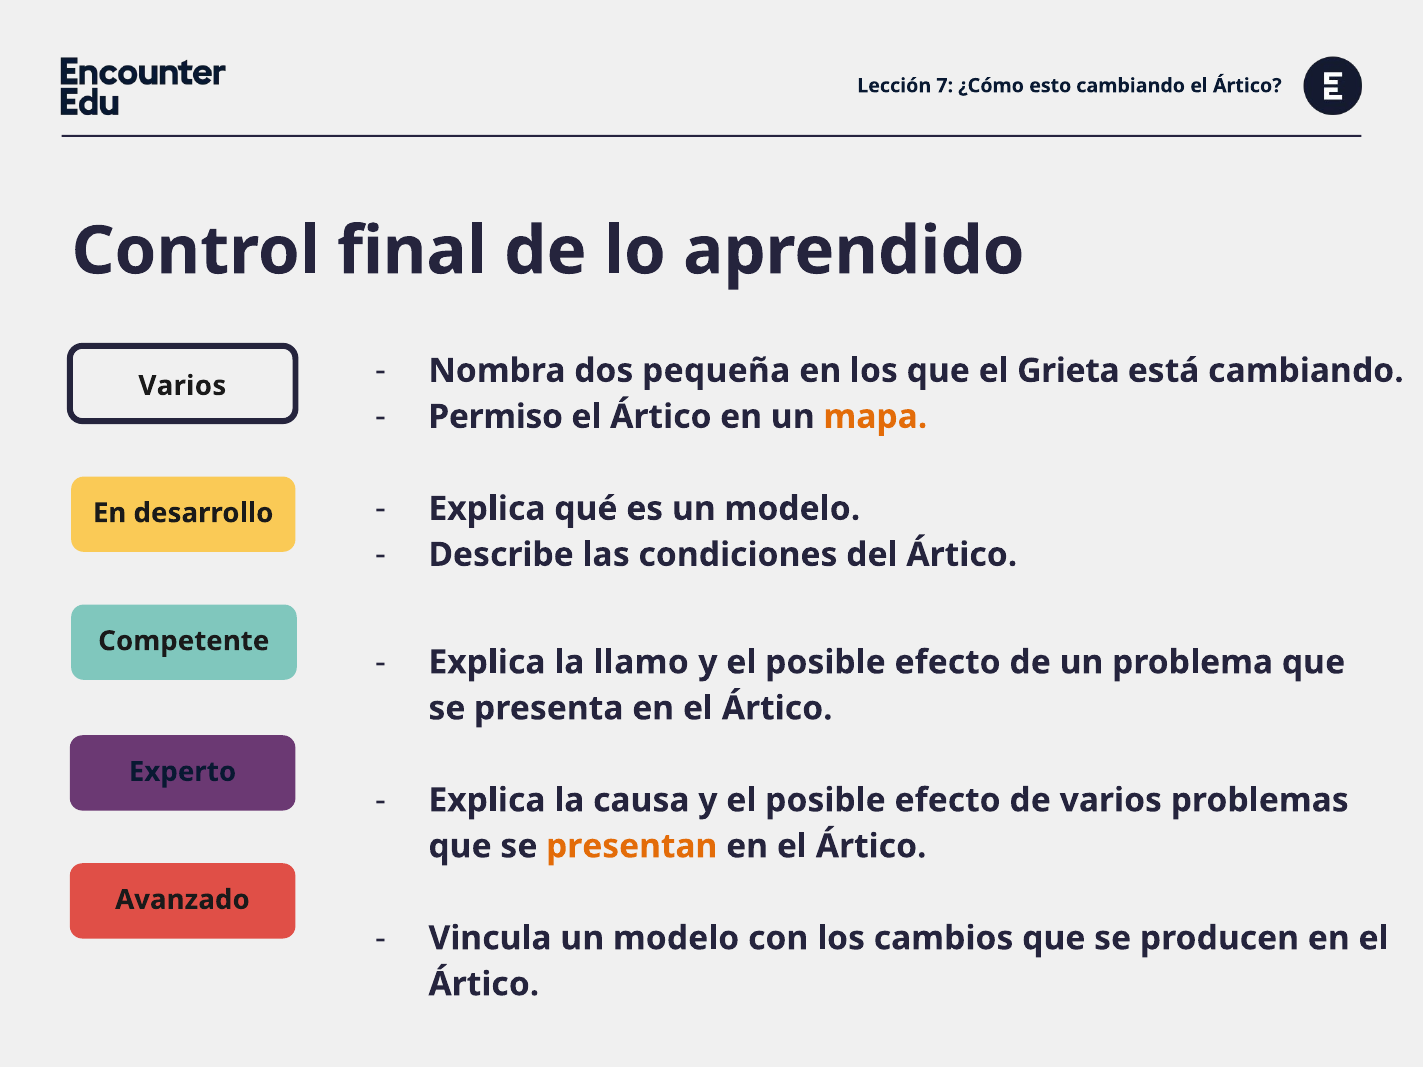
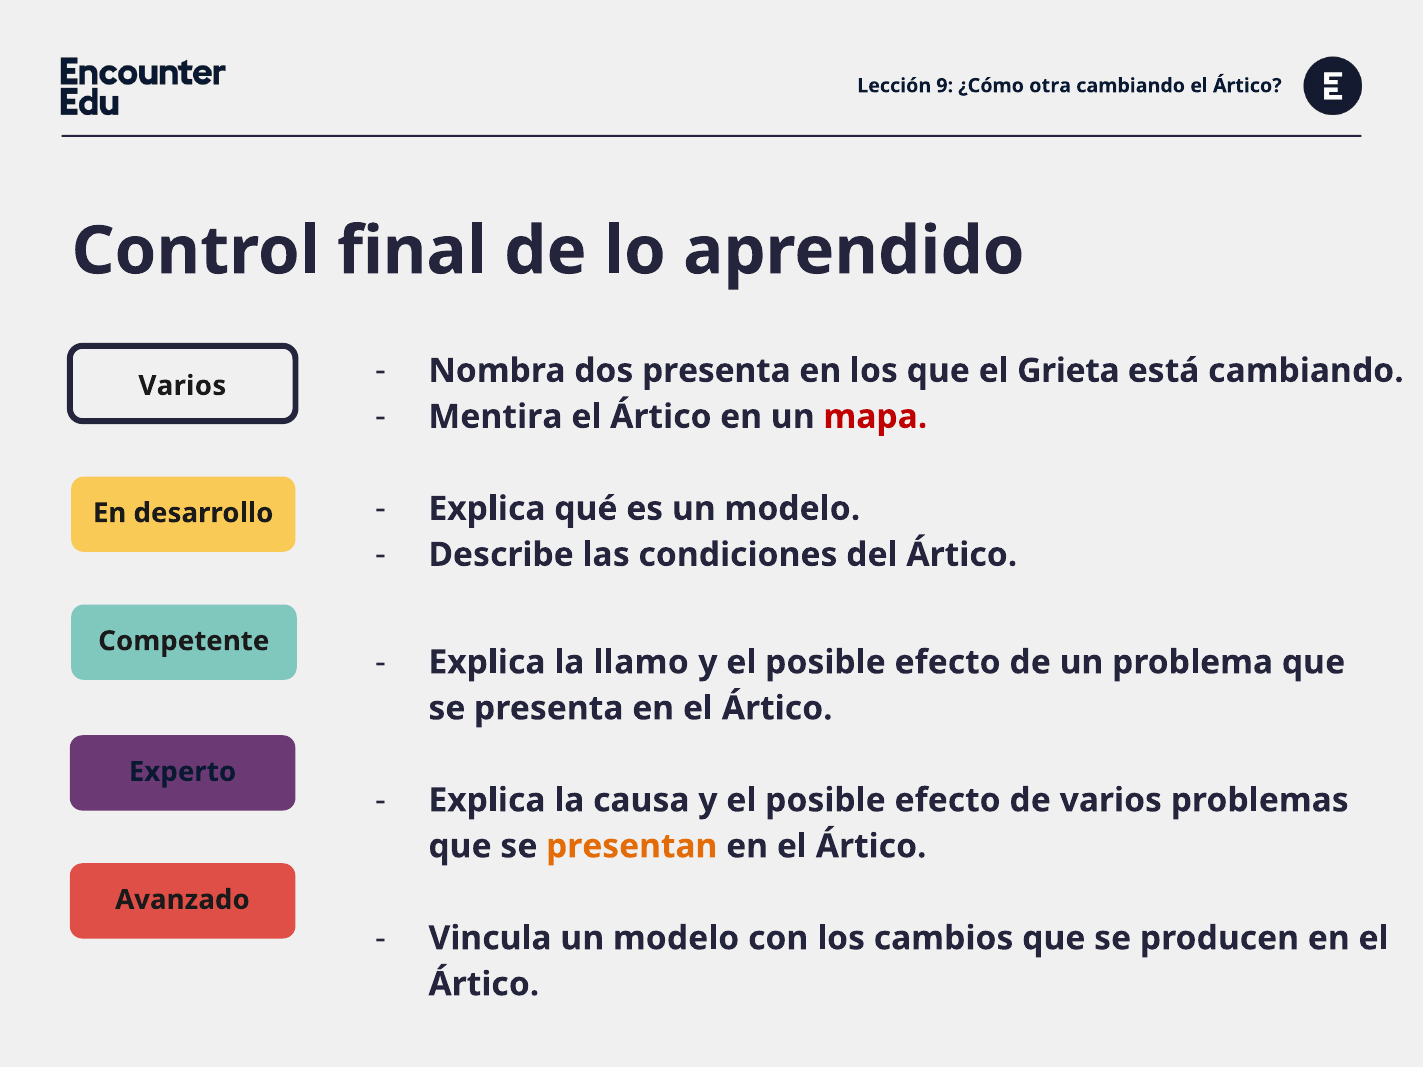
7: 7 -> 9
esto: esto -> otra
dos pequeña: pequeña -> presenta
Permiso: Permiso -> Mentira
mapa colour: orange -> red
